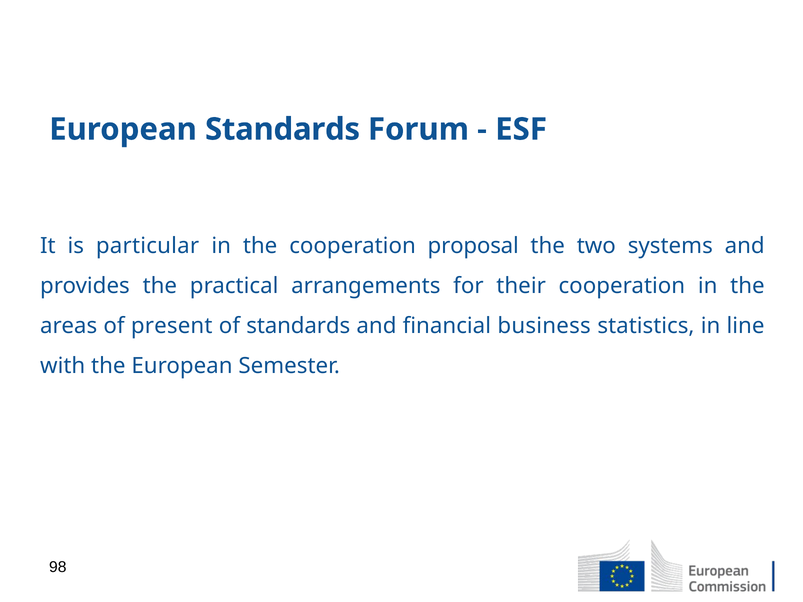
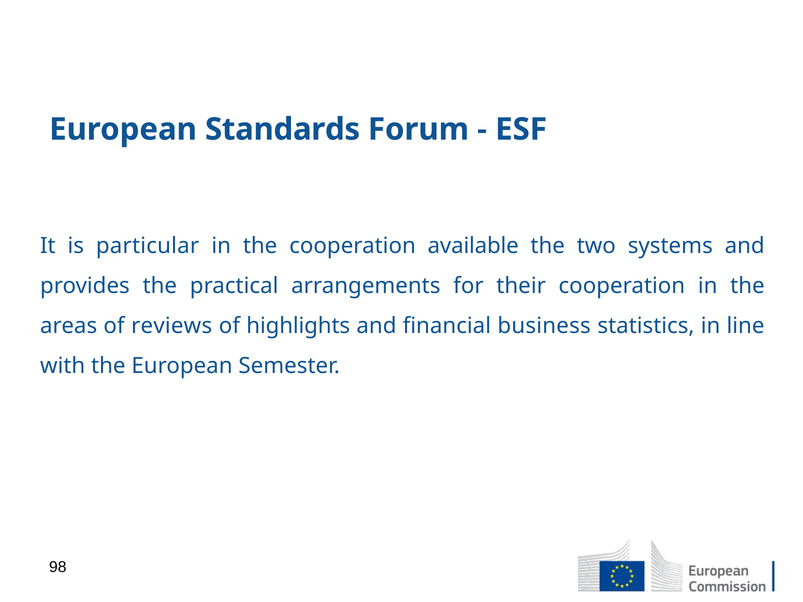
proposal: proposal -> available
present: present -> reviews
of standards: standards -> highlights
